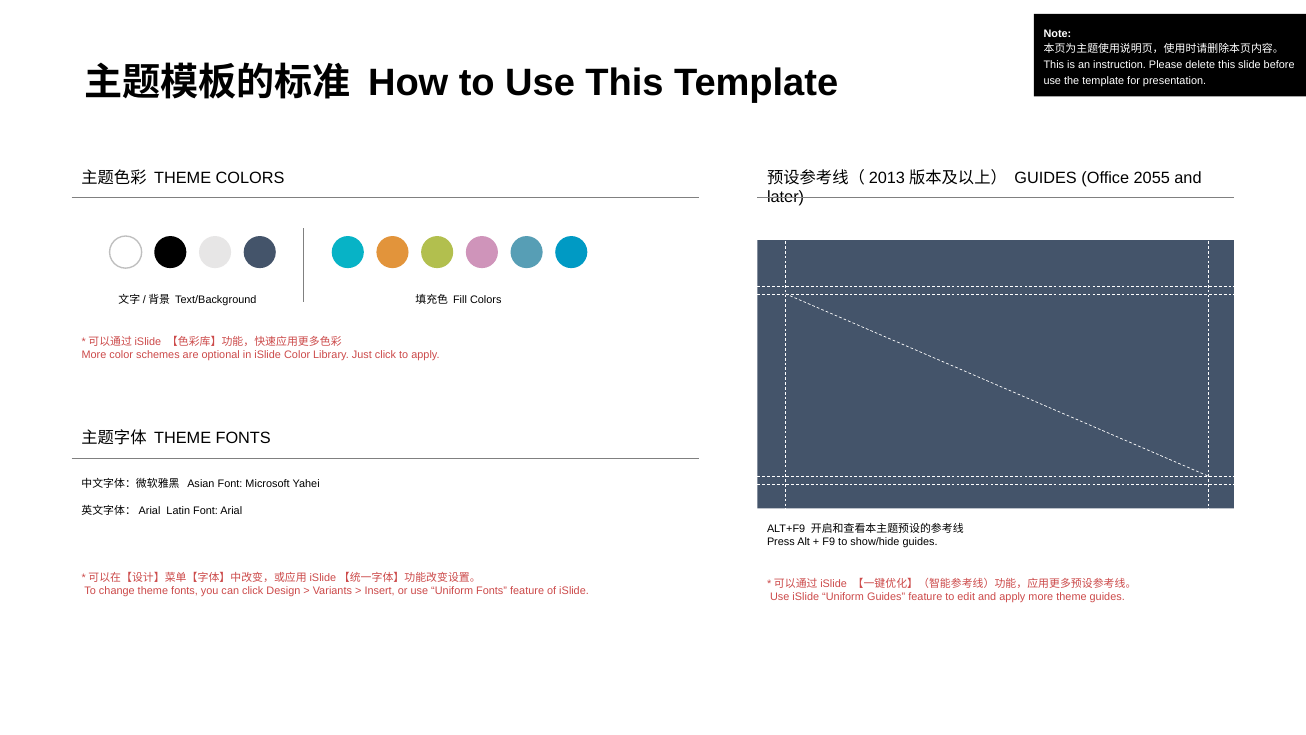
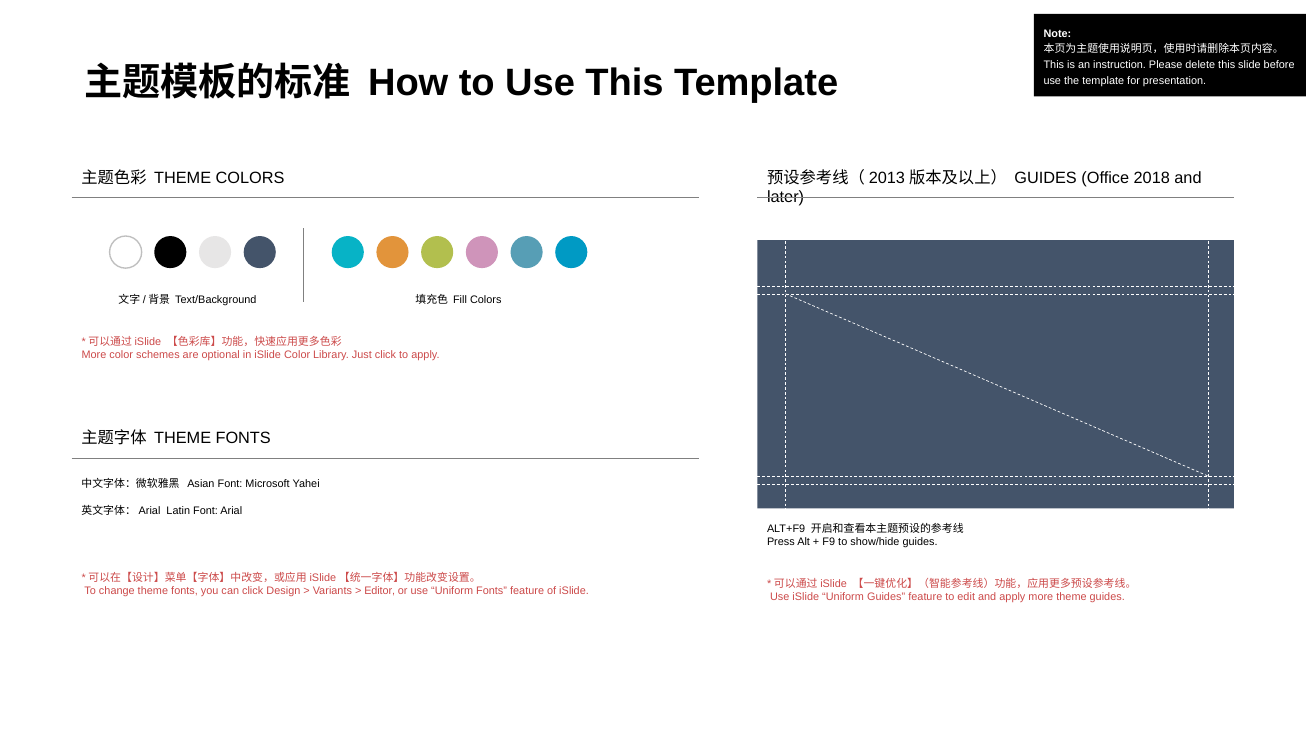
2055: 2055 -> 2018
Insert: Insert -> Editor
